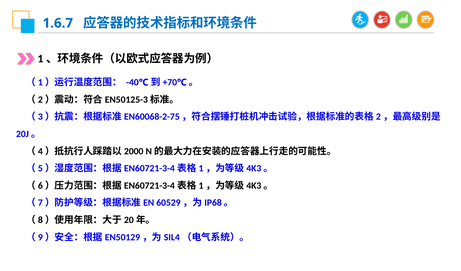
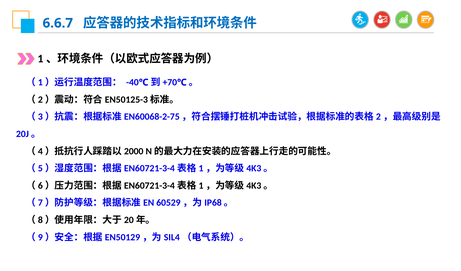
1.6.7: 1.6.7 -> 6.6.7
